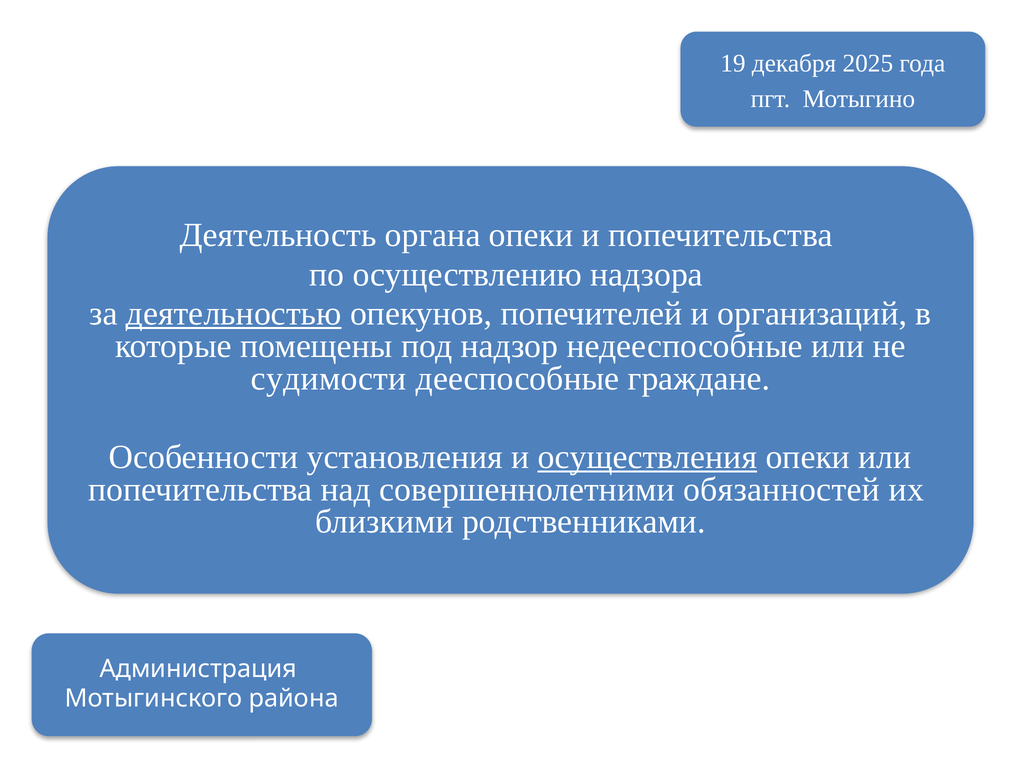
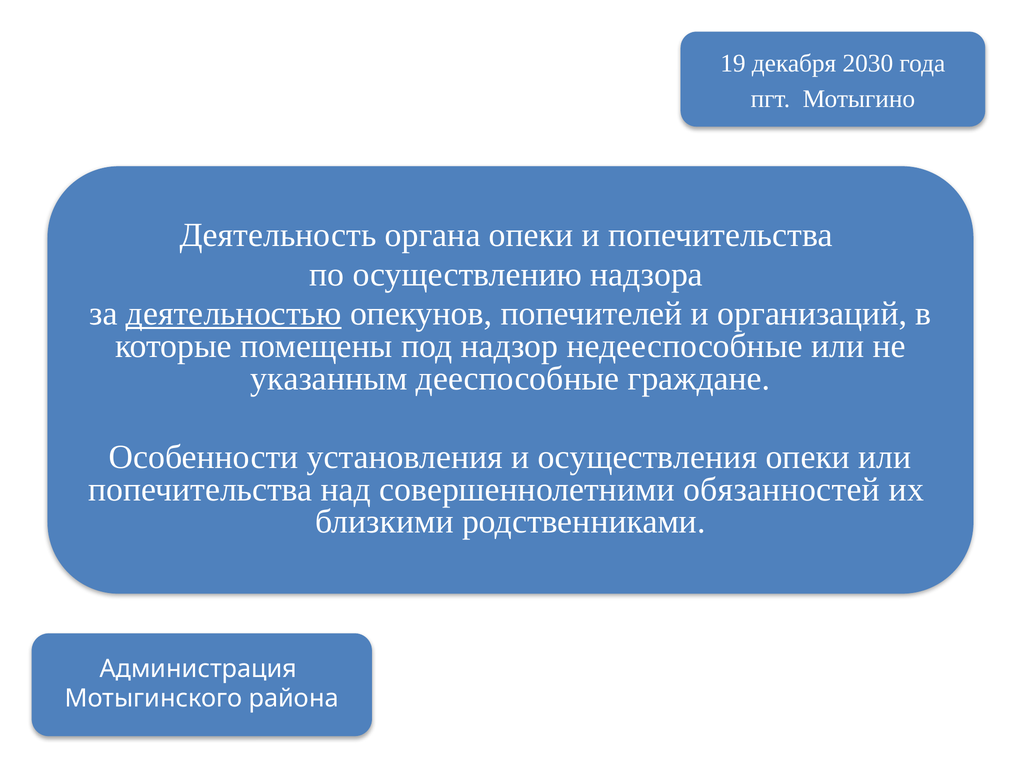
2025: 2025 -> 2030
судимости: судимости -> указанным
осуществления underline: present -> none
